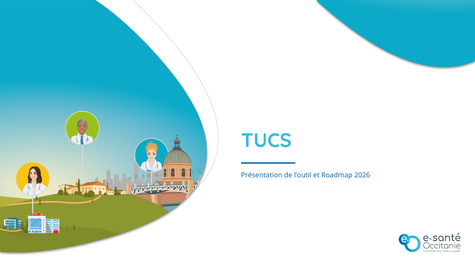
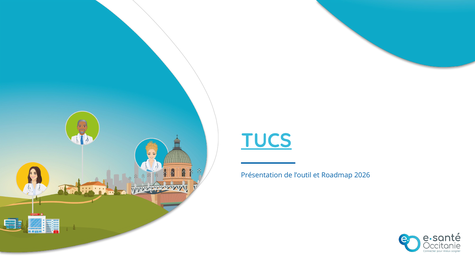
TUCS underline: none -> present
